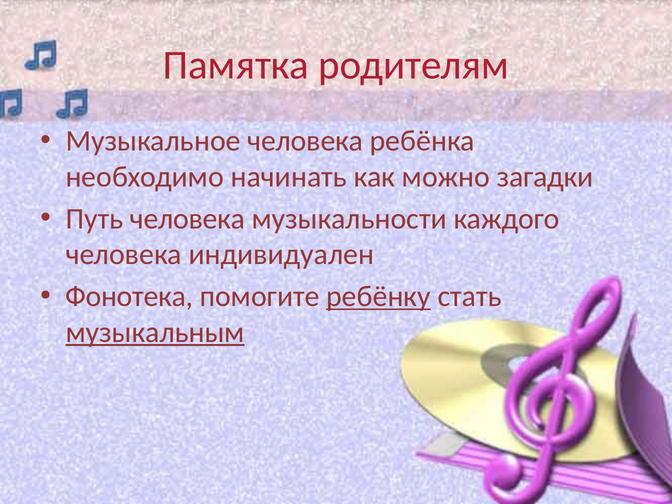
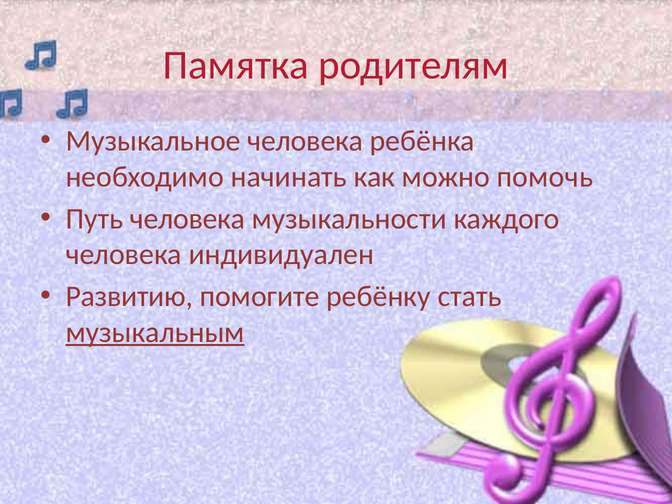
загадки: загадки -> помочь
Фонотека: Фонотека -> Развитию
ребёнку underline: present -> none
